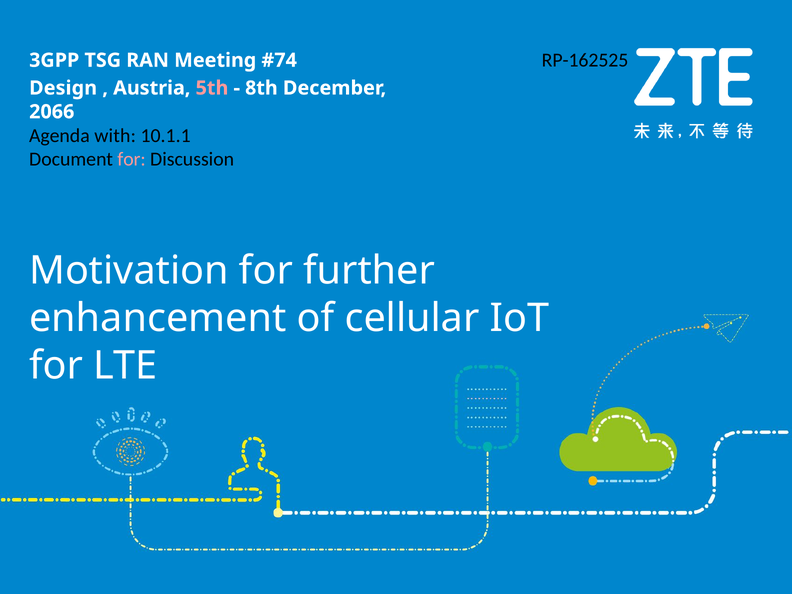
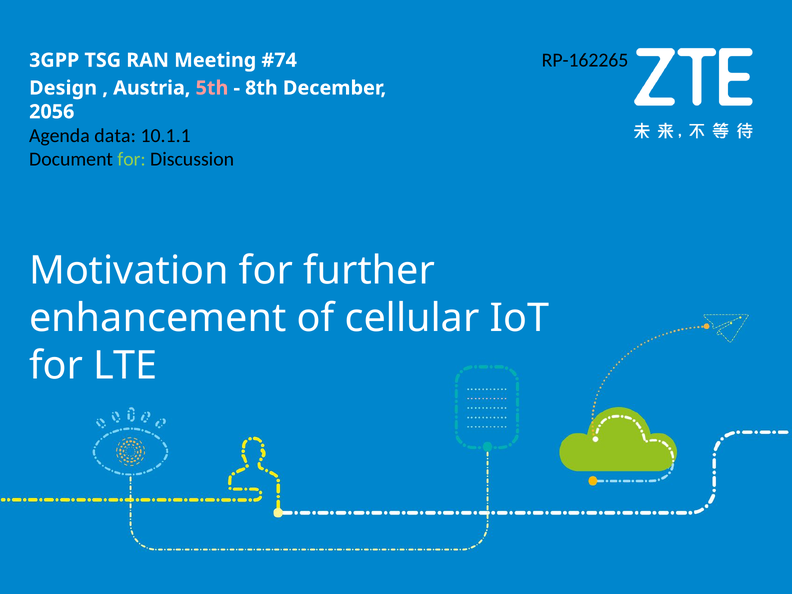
RP-162525: RP-162525 -> RP-162265
2066: 2066 -> 2056
with: with -> data
for at (132, 159) colour: pink -> light green
